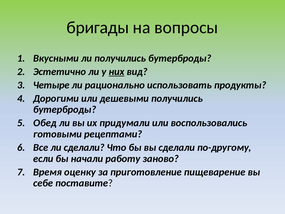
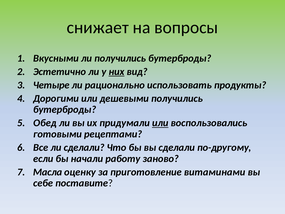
бригады: бригады -> снижает
или at (160, 123) underline: none -> present
Время: Время -> Масла
пищеварение: пищеварение -> витаминами
